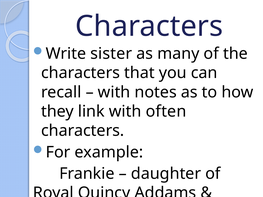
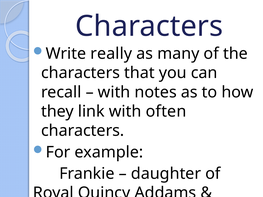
Write sister: sister -> really
